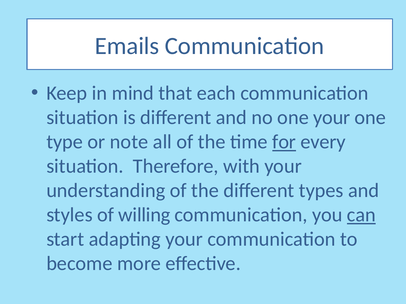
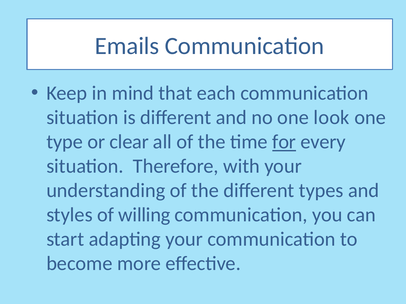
one your: your -> look
note: note -> clear
can underline: present -> none
